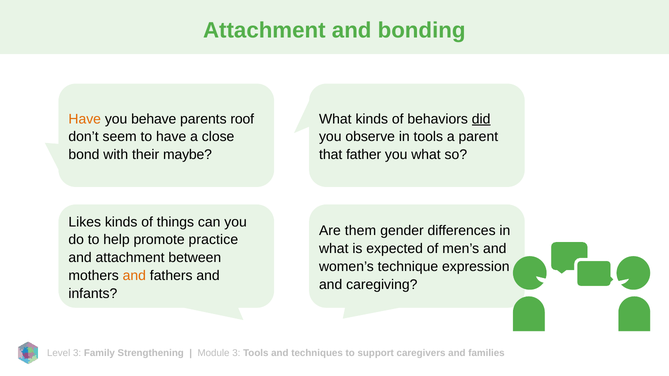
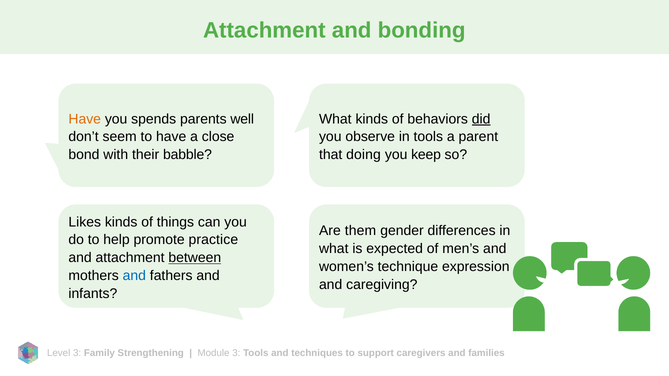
behave: behave -> spends
roof: roof -> well
maybe: maybe -> babble
father: father -> doing
you what: what -> keep
between underline: none -> present
and at (134, 276) colour: orange -> blue
